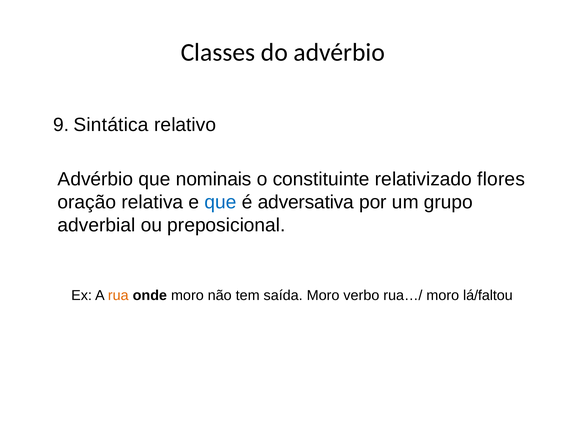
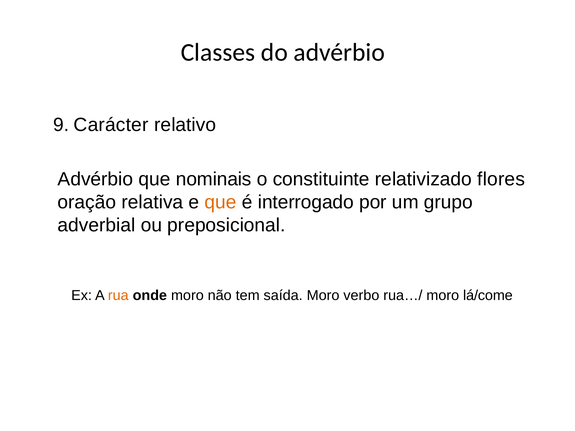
Sintática: Sintática -> Carácter
que at (221, 202) colour: blue -> orange
adversativa: adversativa -> interrogado
lá/faltou: lá/faltou -> lá/come
